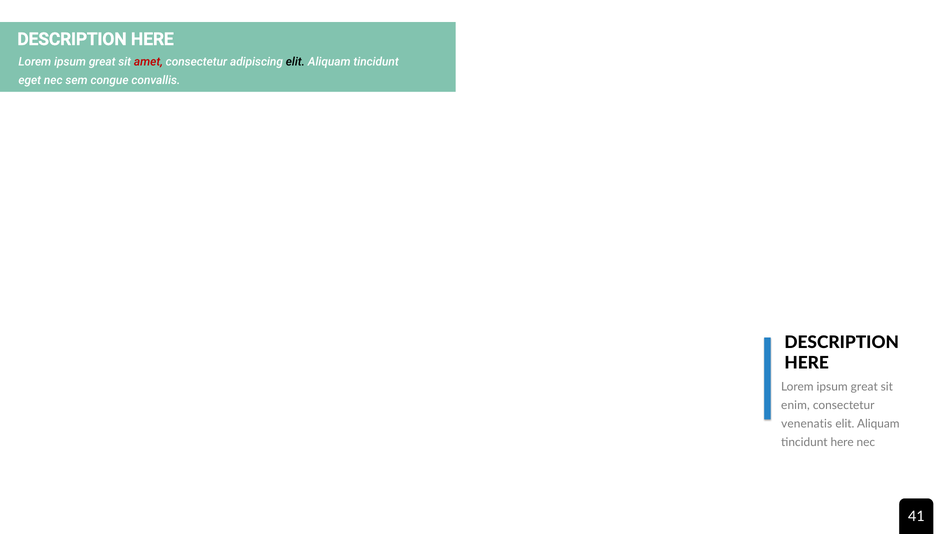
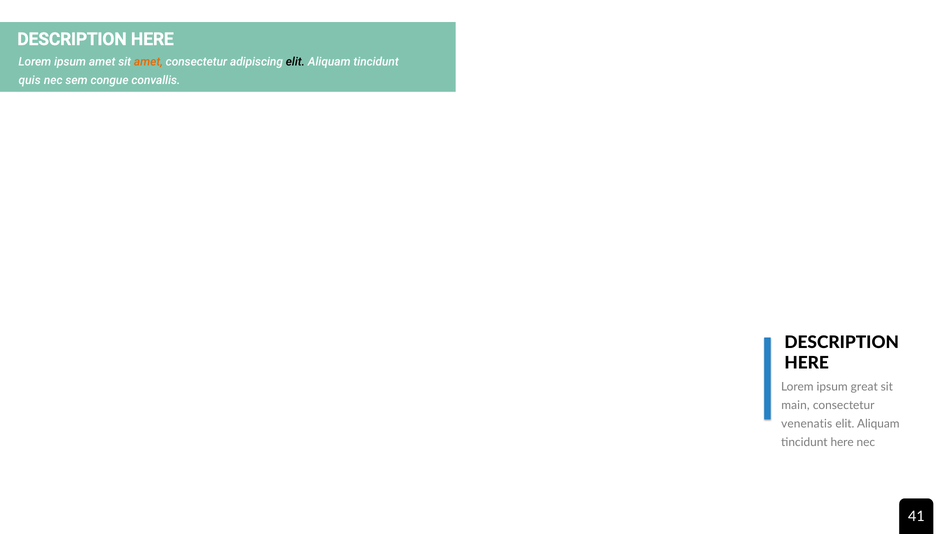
great at (102, 62): great -> amet
amet at (148, 62) colour: red -> orange
eget: eget -> quis
enim: enim -> main
